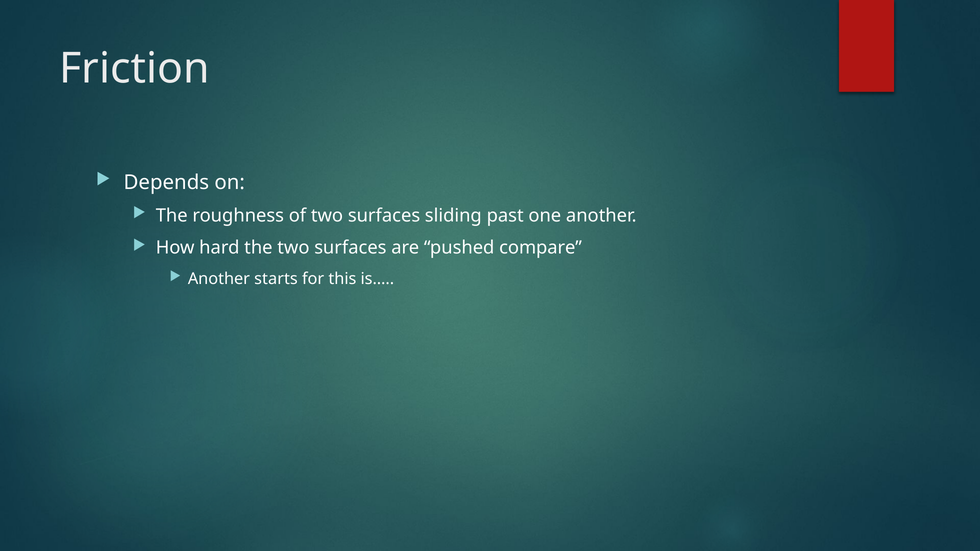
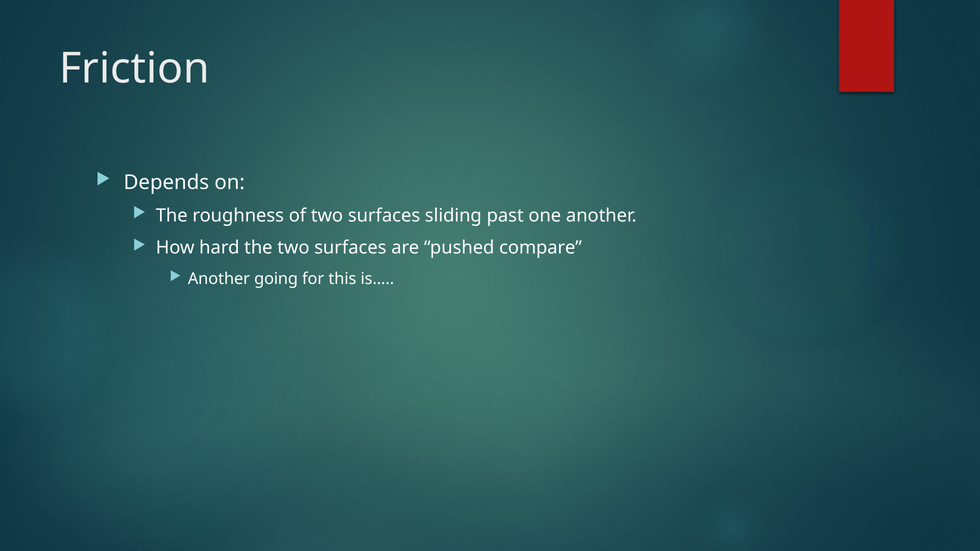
starts: starts -> going
